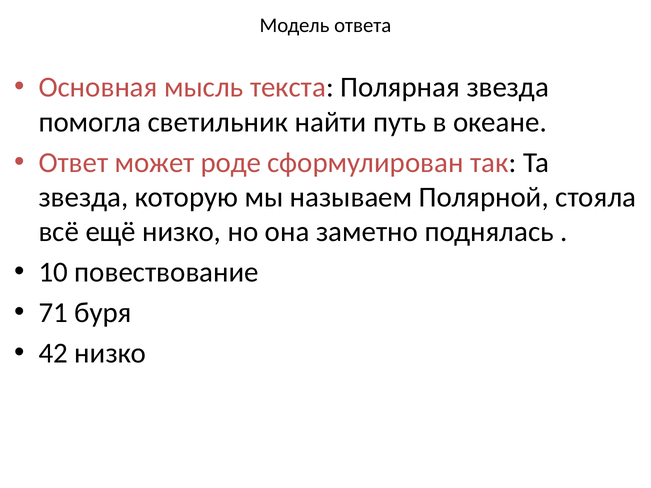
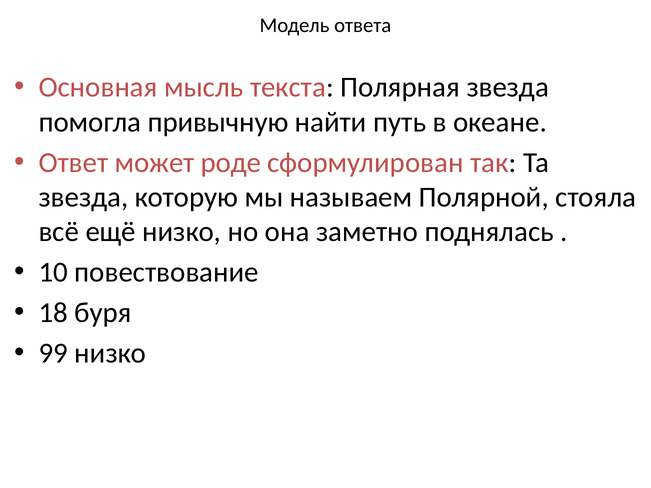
светильник: светильник -> привычную
71: 71 -> 18
42: 42 -> 99
